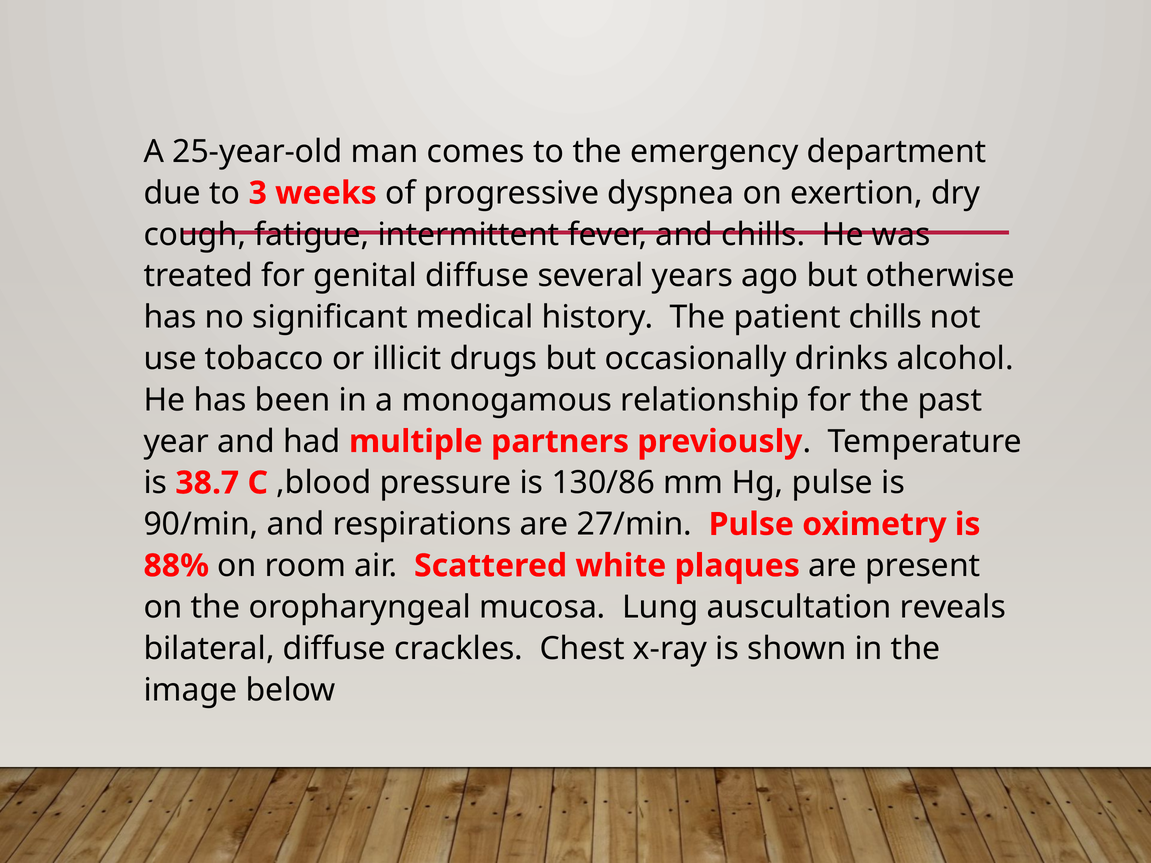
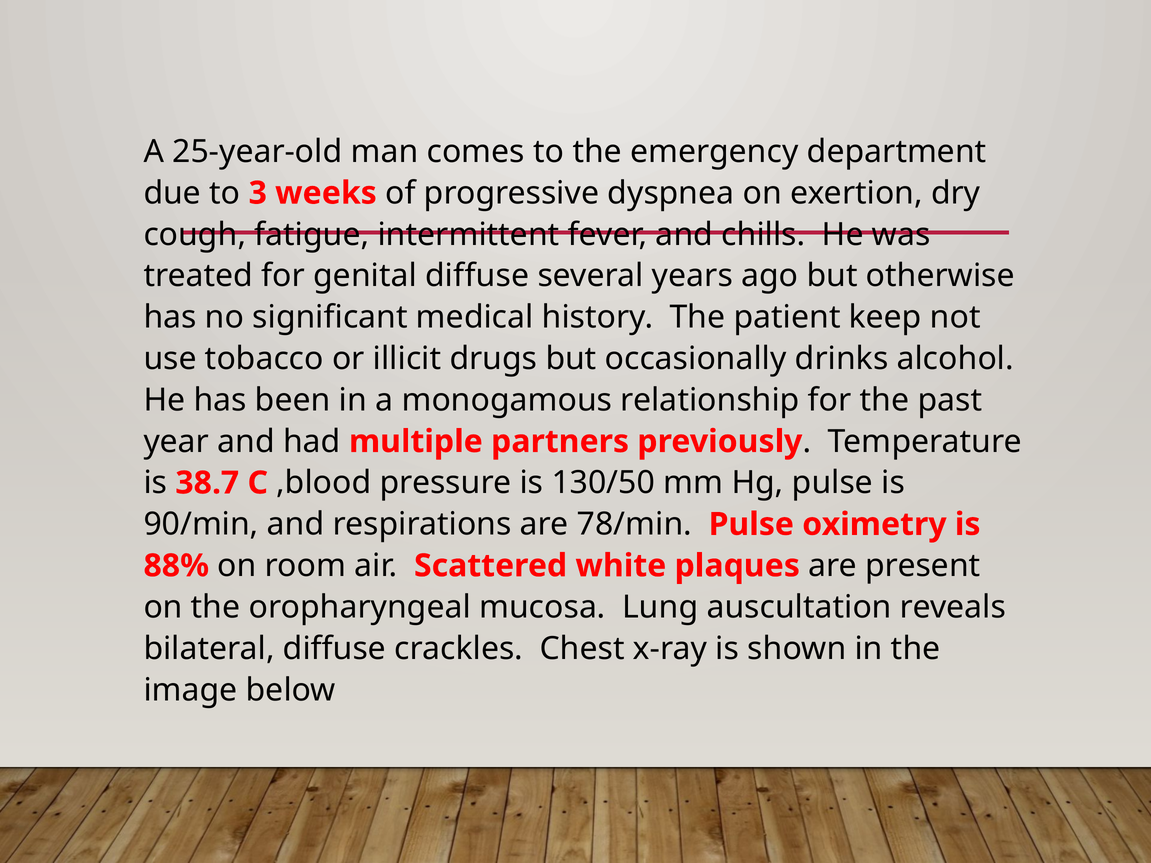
patient chills: chills -> keep
130/86: 130/86 -> 130/50
27/min: 27/min -> 78/min
